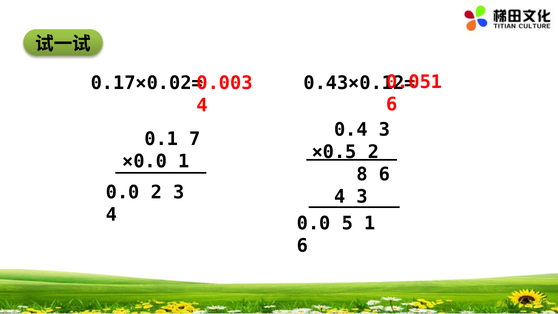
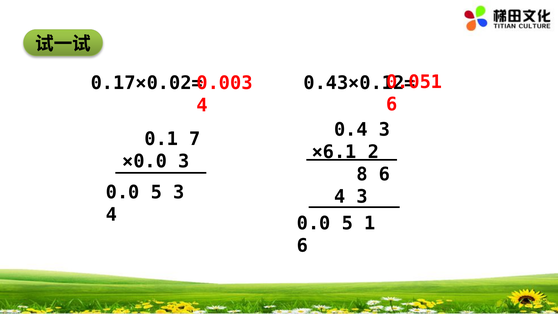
×0.5: ×0.5 -> ×6.1
×0.0 1: 1 -> 3
2 at (156, 192): 2 -> 5
